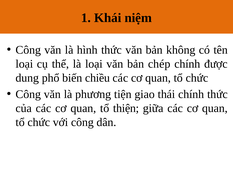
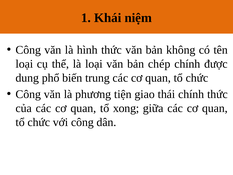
chiều: chiều -> trung
thiện: thiện -> xong
